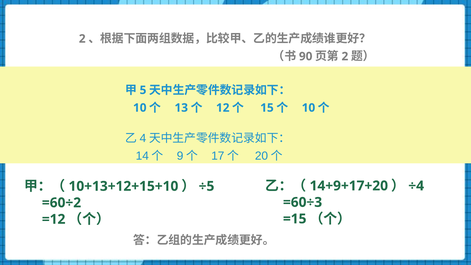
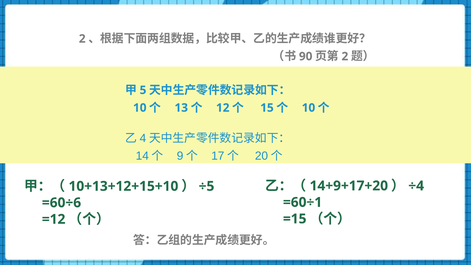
=60÷3: =60÷3 -> =60÷1
=60÷2: =60÷2 -> =60÷6
